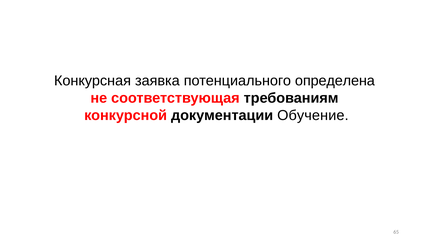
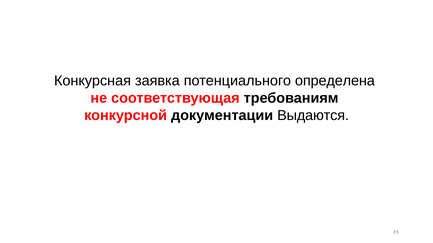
Обучение: Обучение -> Выдаются
